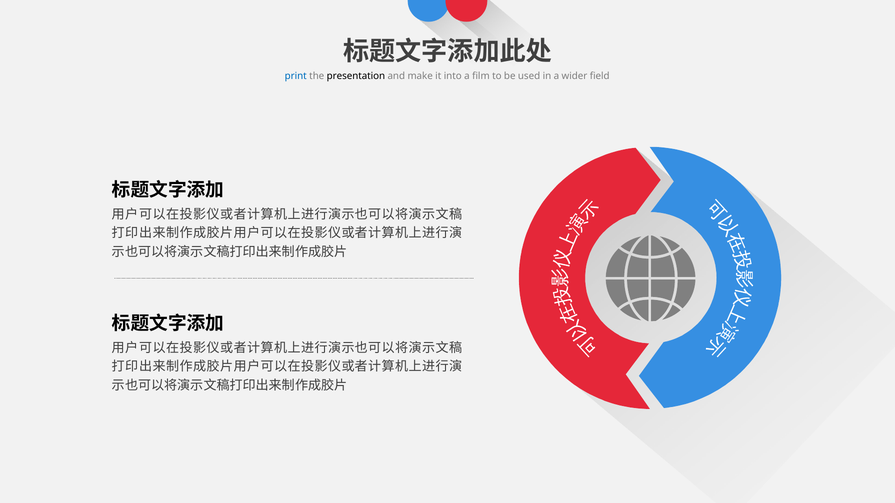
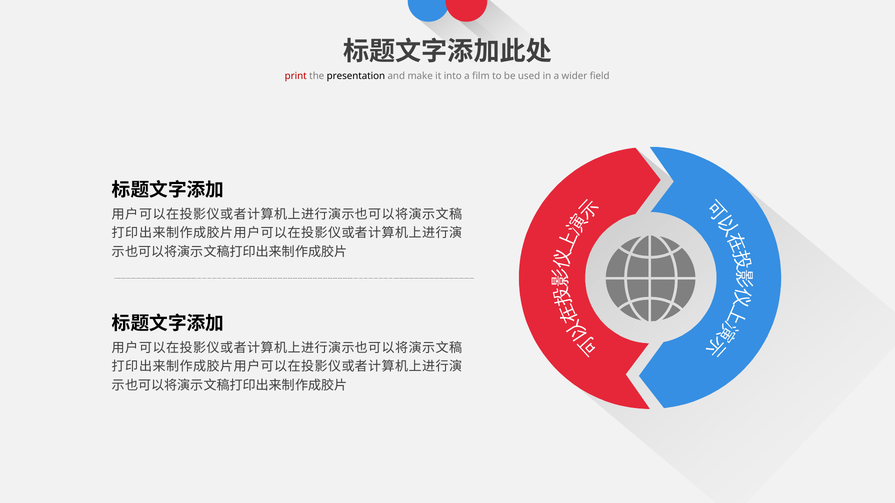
print colour: blue -> red
